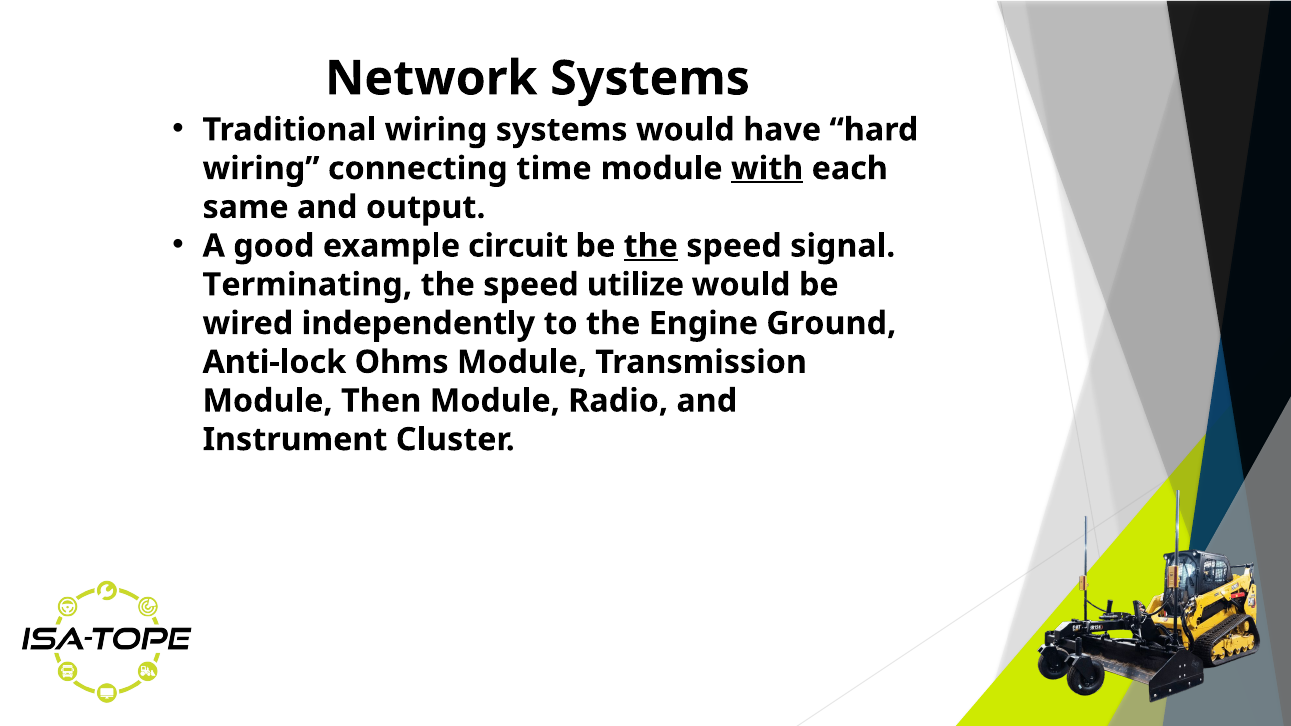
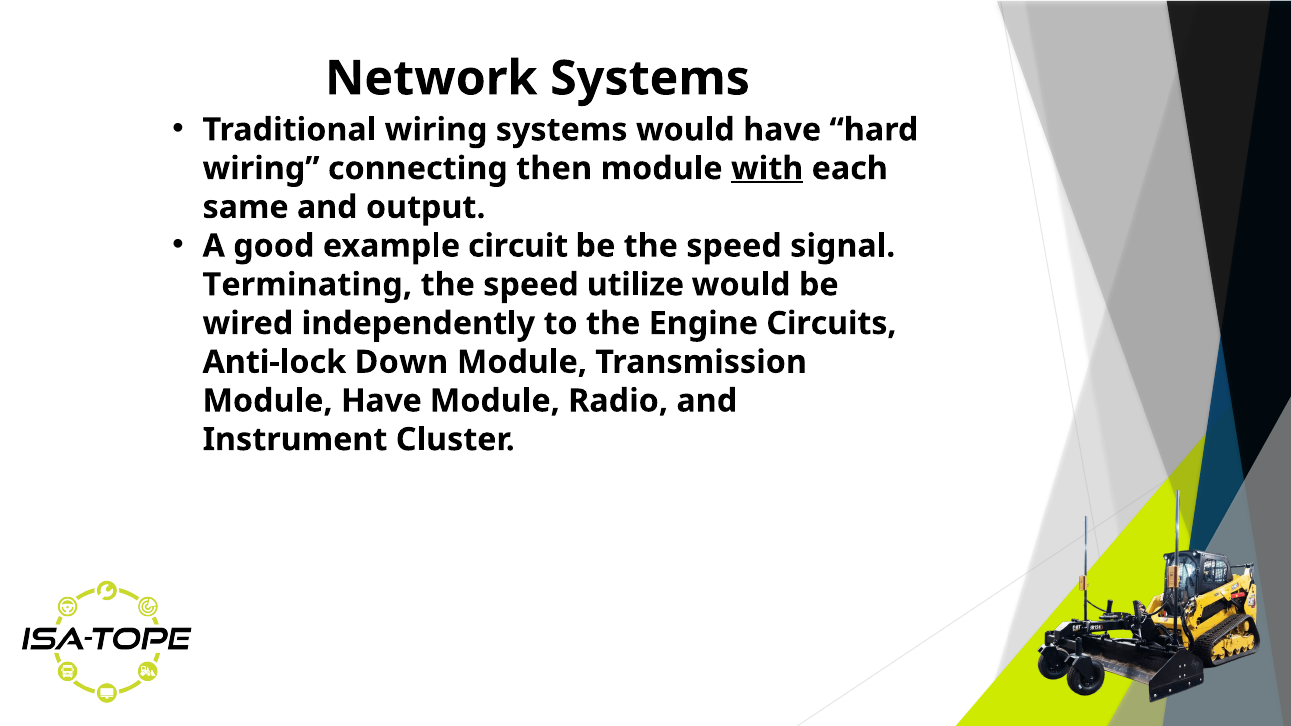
time: time -> then
the at (651, 246) underline: present -> none
Ground: Ground -> Circuits
Ohms: Ohms -> Down
Module Then: Then -> Have
